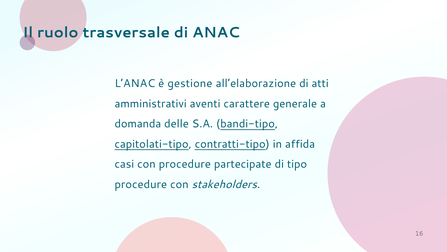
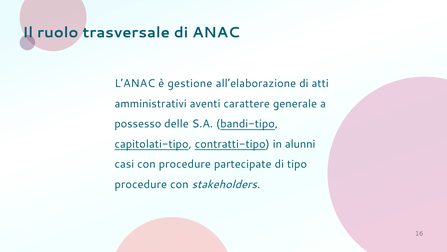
domanda: domanda -> possesso
affida: affida -> alunni
